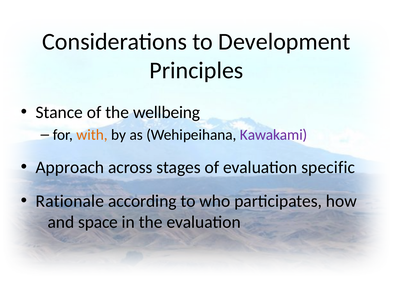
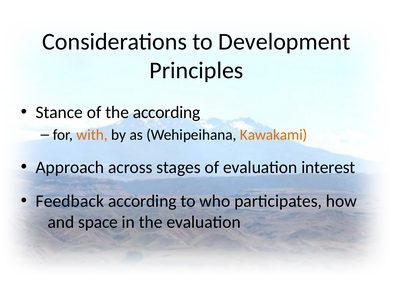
the wellbeing: wellbeing -> according
Kawakami colour: purple -> orange
specific: specific -> interest
Rationale: Rationale -> Feedback
